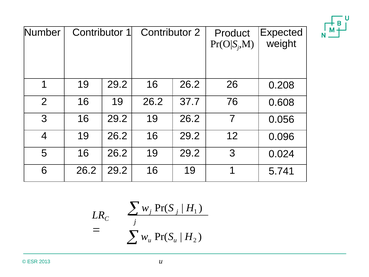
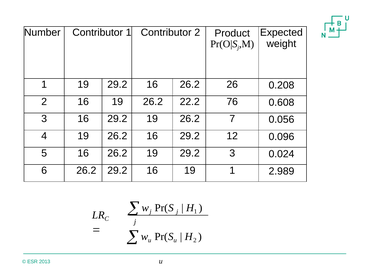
37.7: 37.7 -> 22.2
5.741: 5.741 -> 2.989
